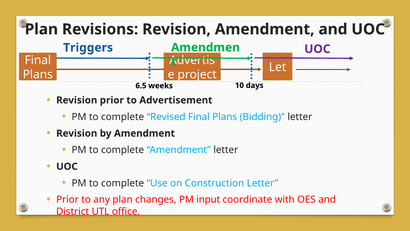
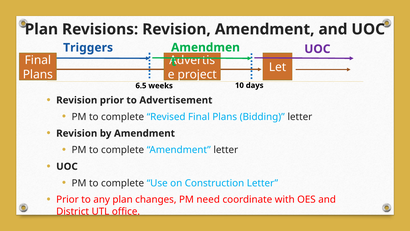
input: input -> need
